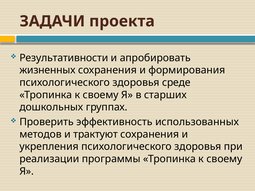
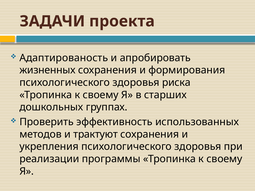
Результативности: Результативности -> Адаптированость
среде: среде -> риска
